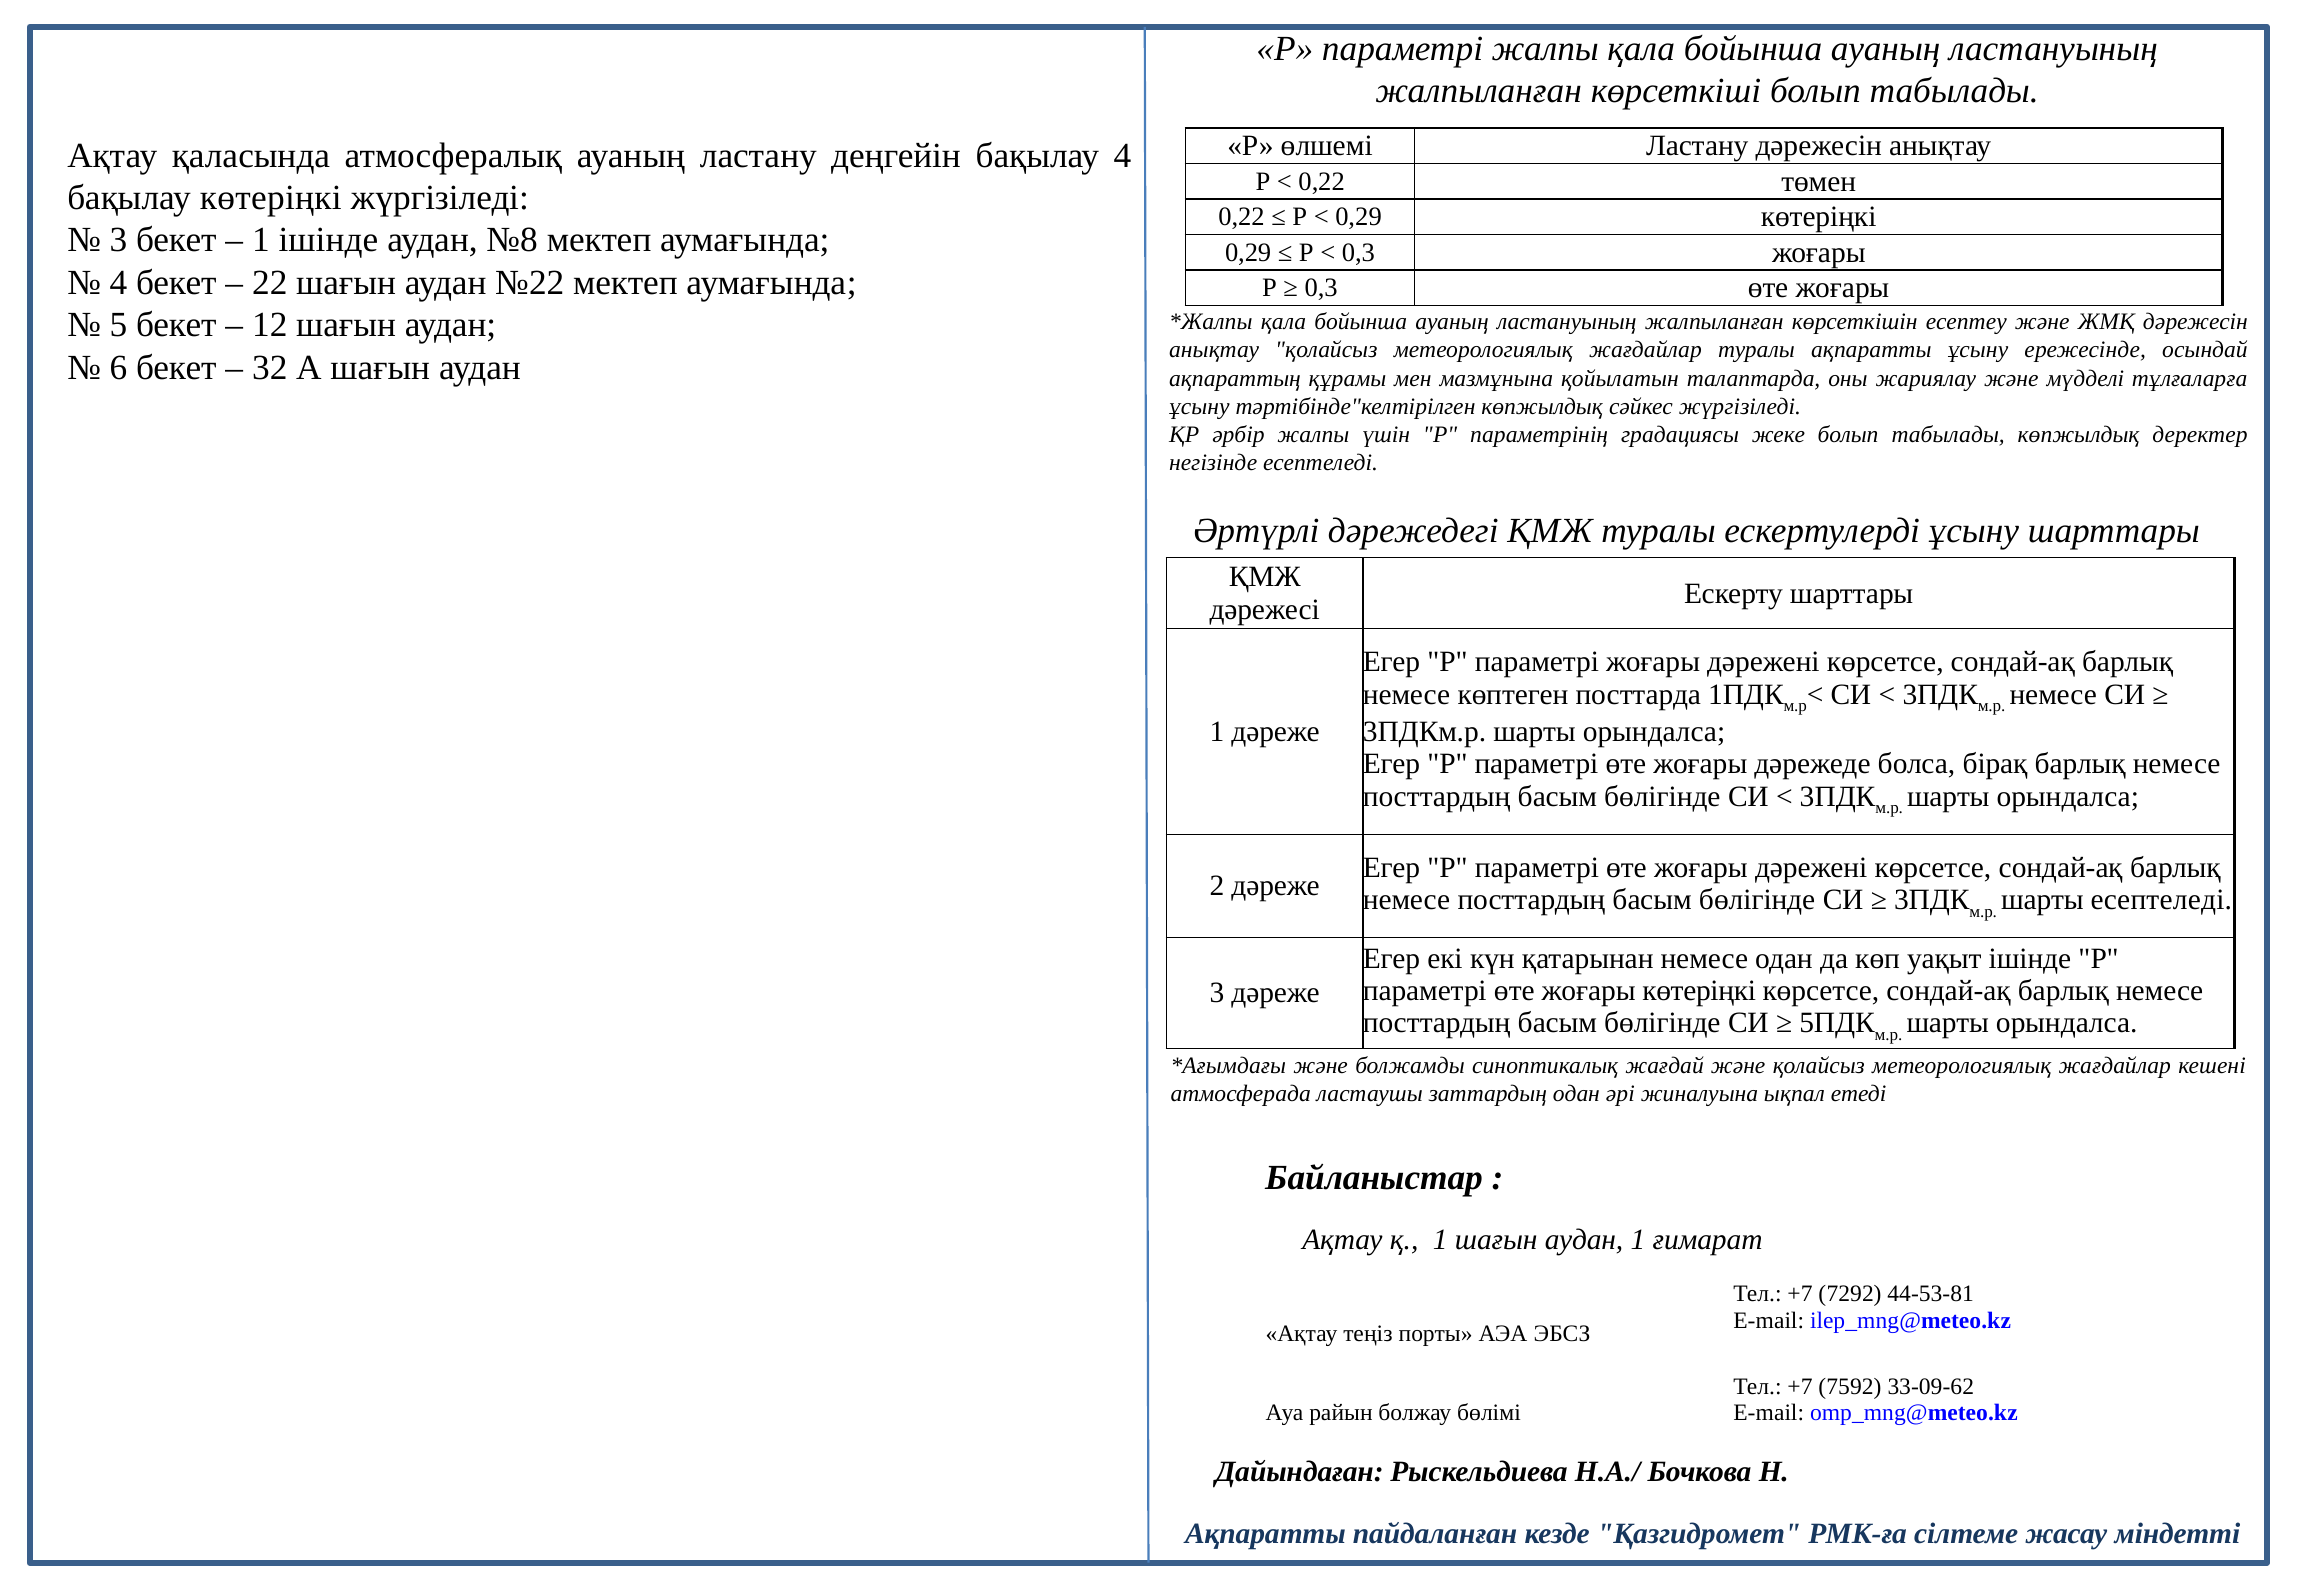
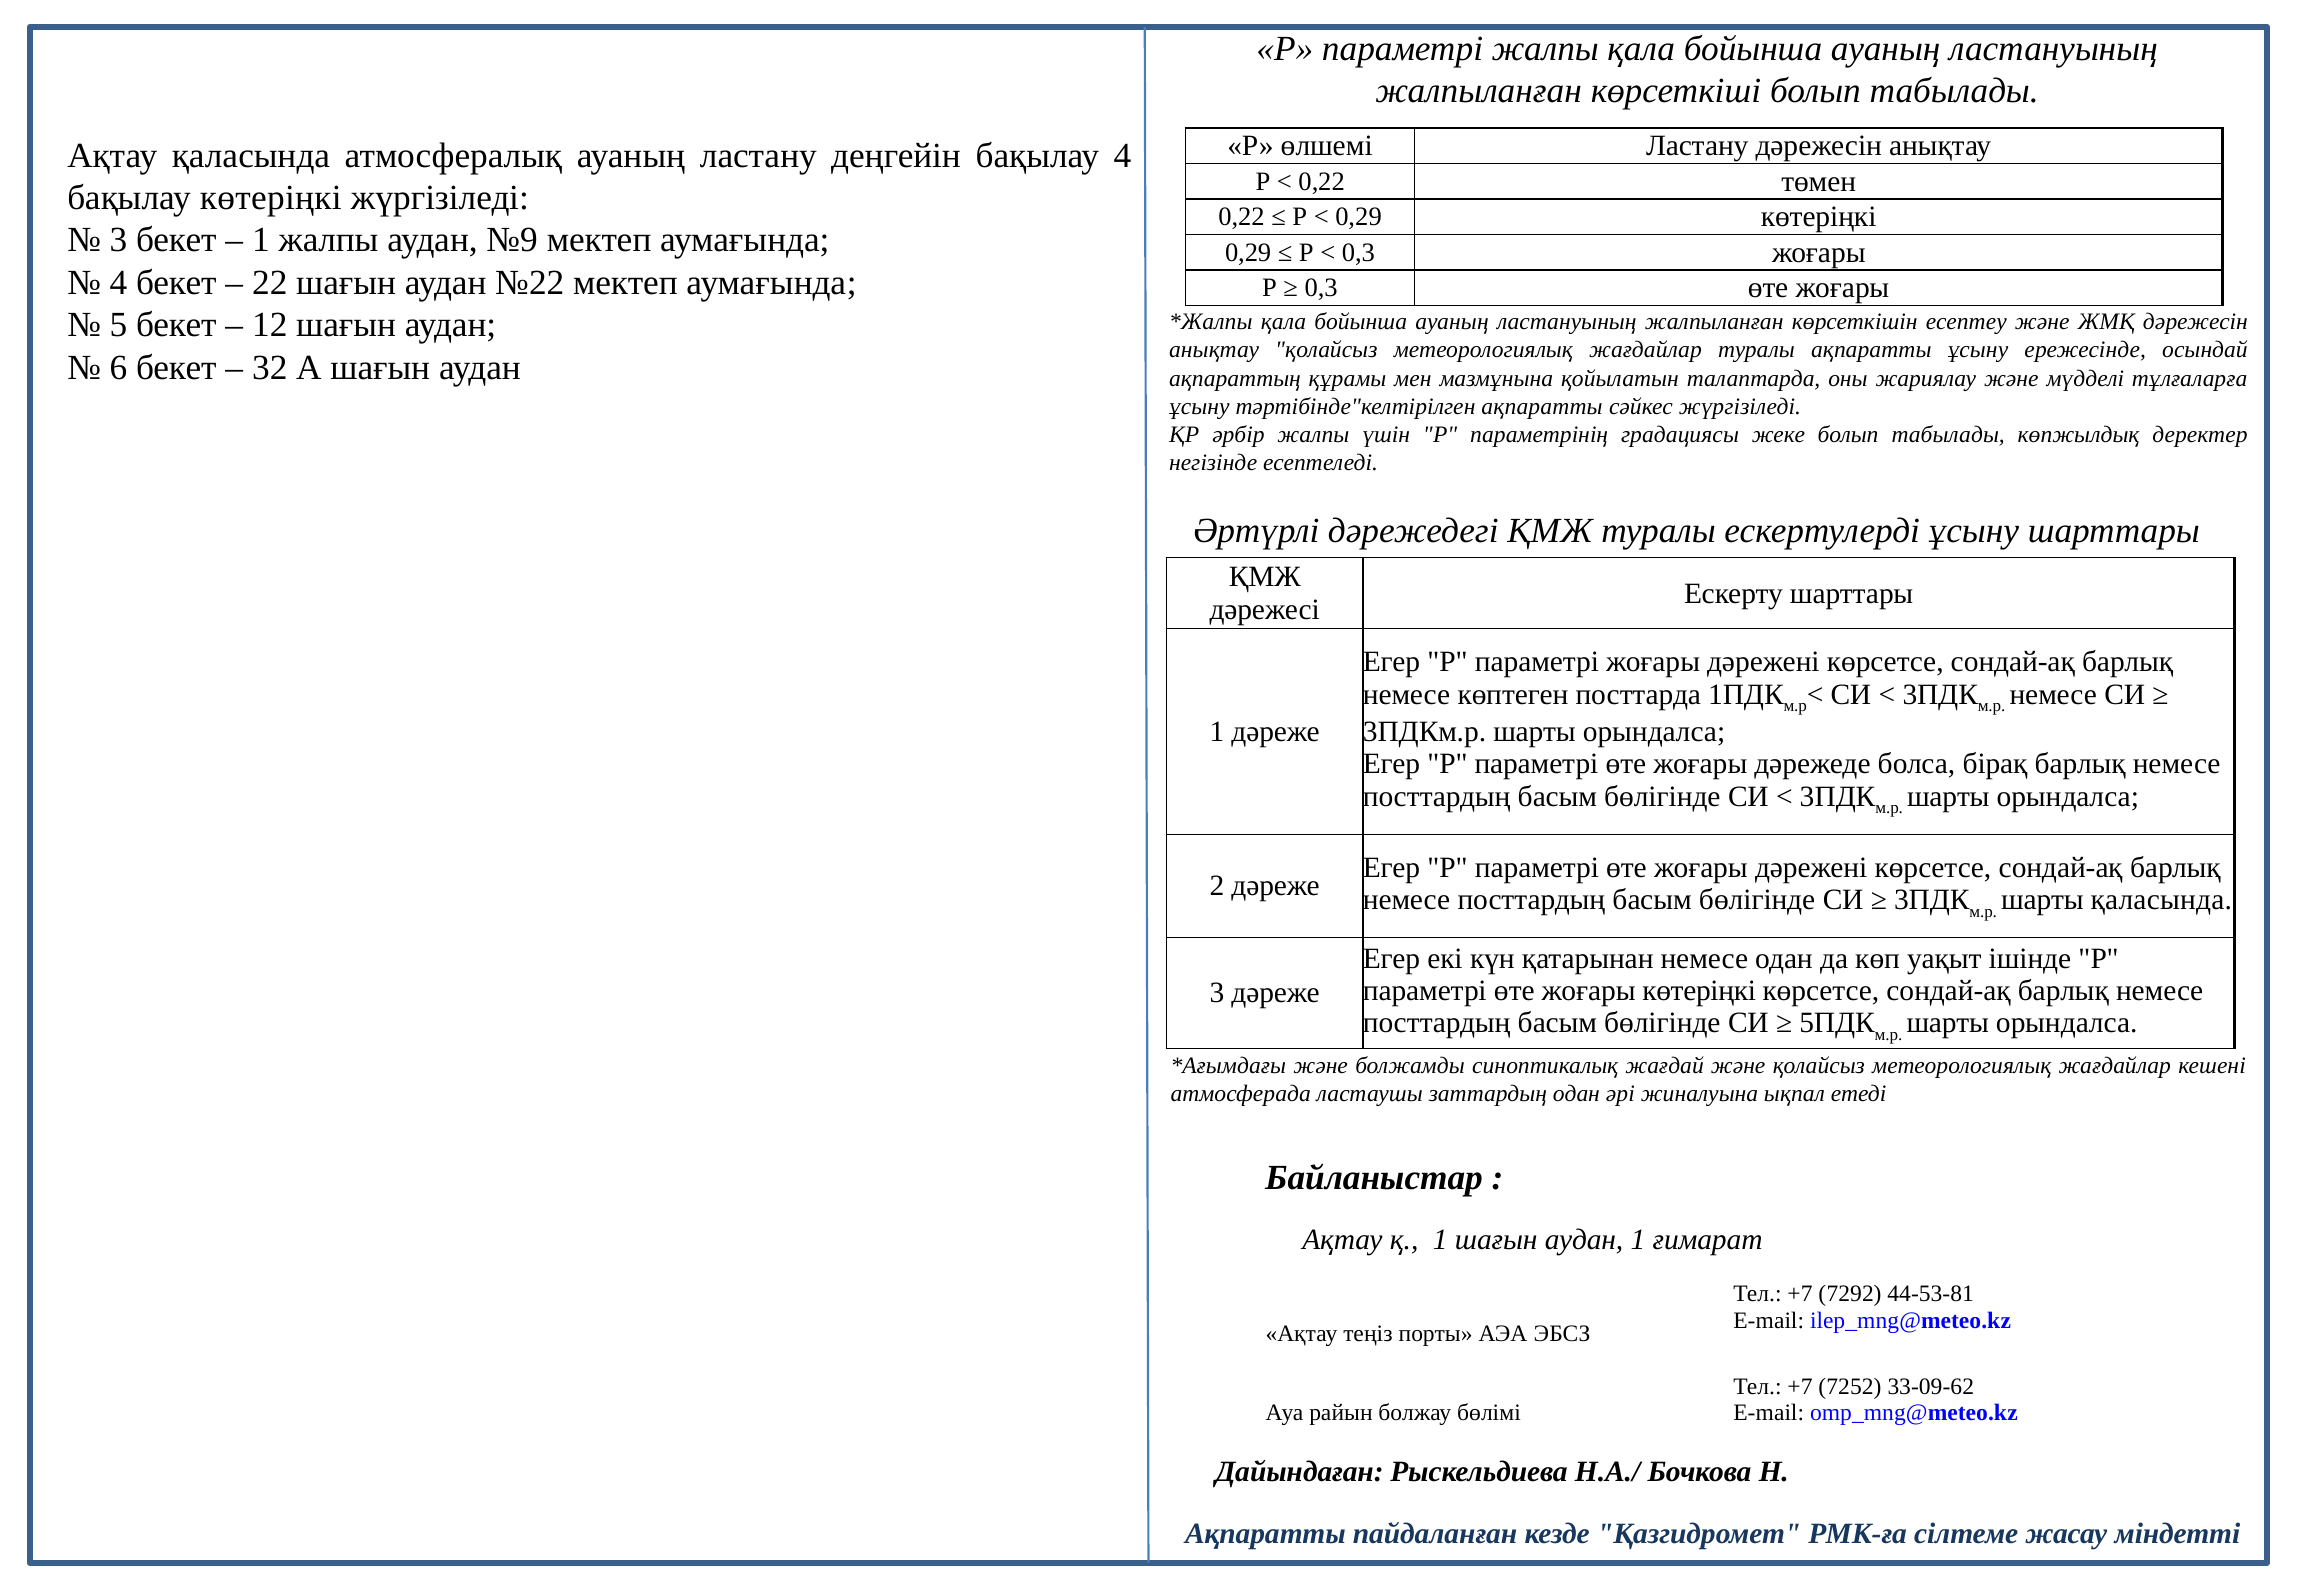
1 ішінде: ішінде -> жалпы
№8: №8 -> №9
тәртібінде"келтірілген көпжылдық: көпжылдық -> ақпаратты
шарты есептеледі: есептеледі -> қаласында
7592: 7592 -> 7252
